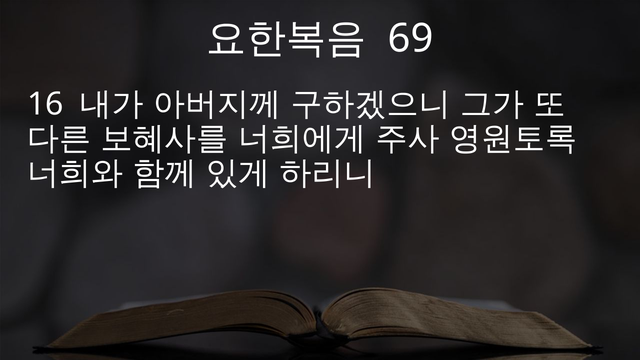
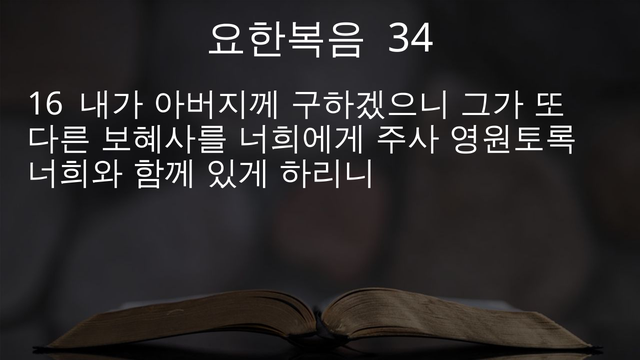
69: 69 -> 34
